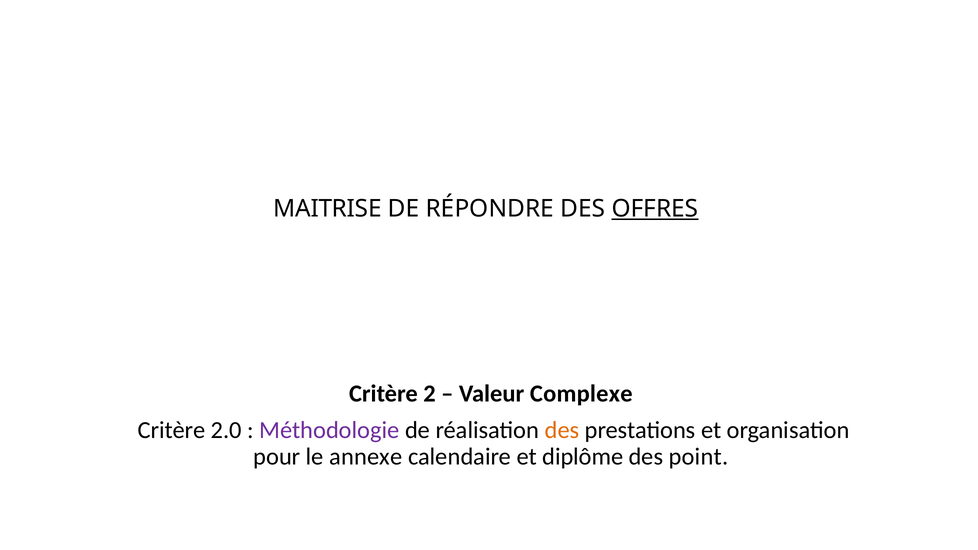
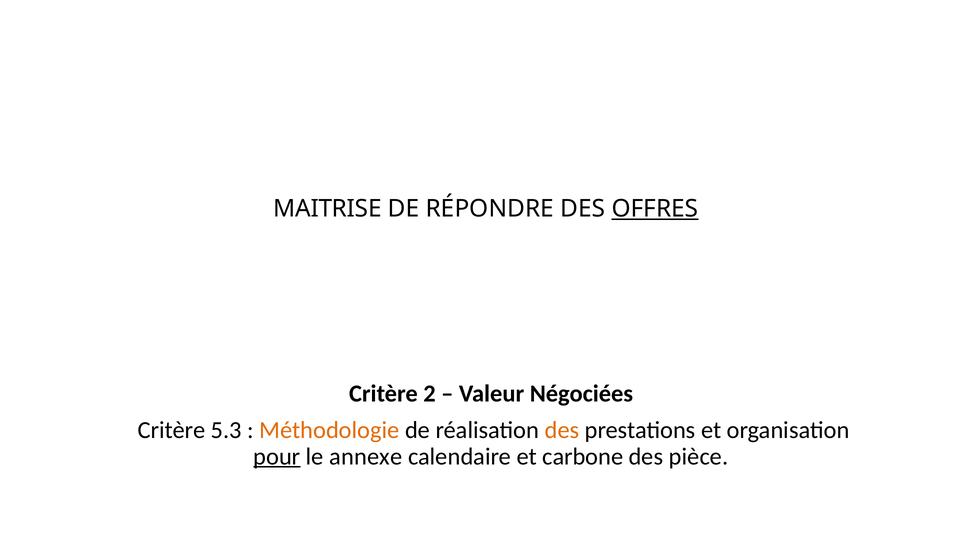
Complexe: Complexe -> Négociées
2.0: 2.0 -> 5.3
Méthodologie colour: purple -> orange
pour underline: none -> present
diplôme: diplôme -> carbone
point: point -> pièce
